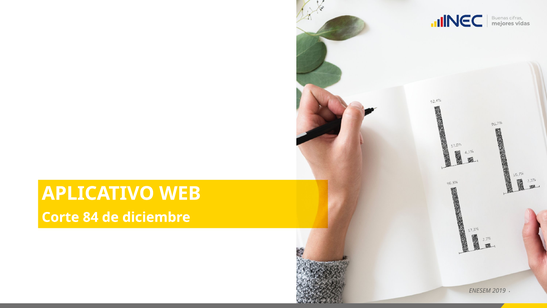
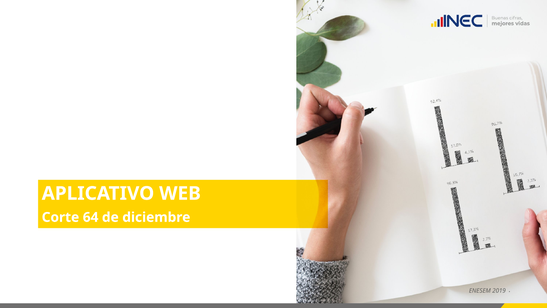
84: 84 -> 64
